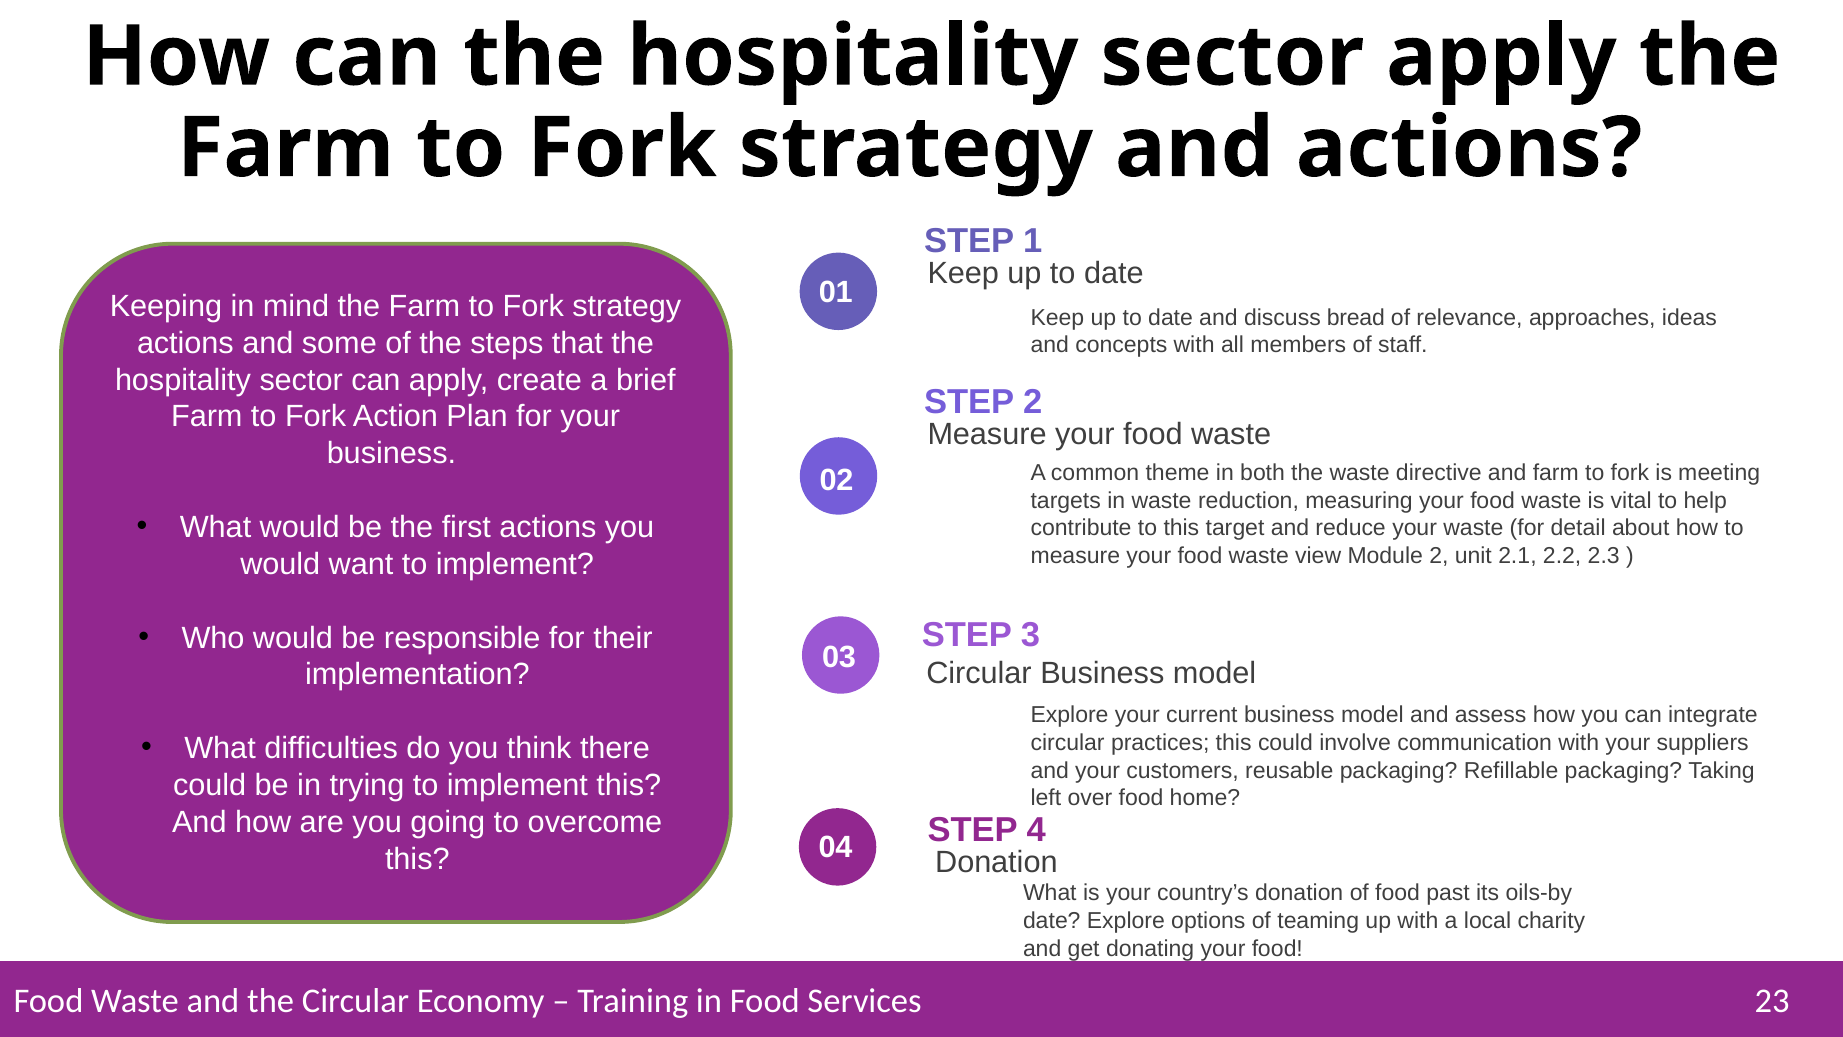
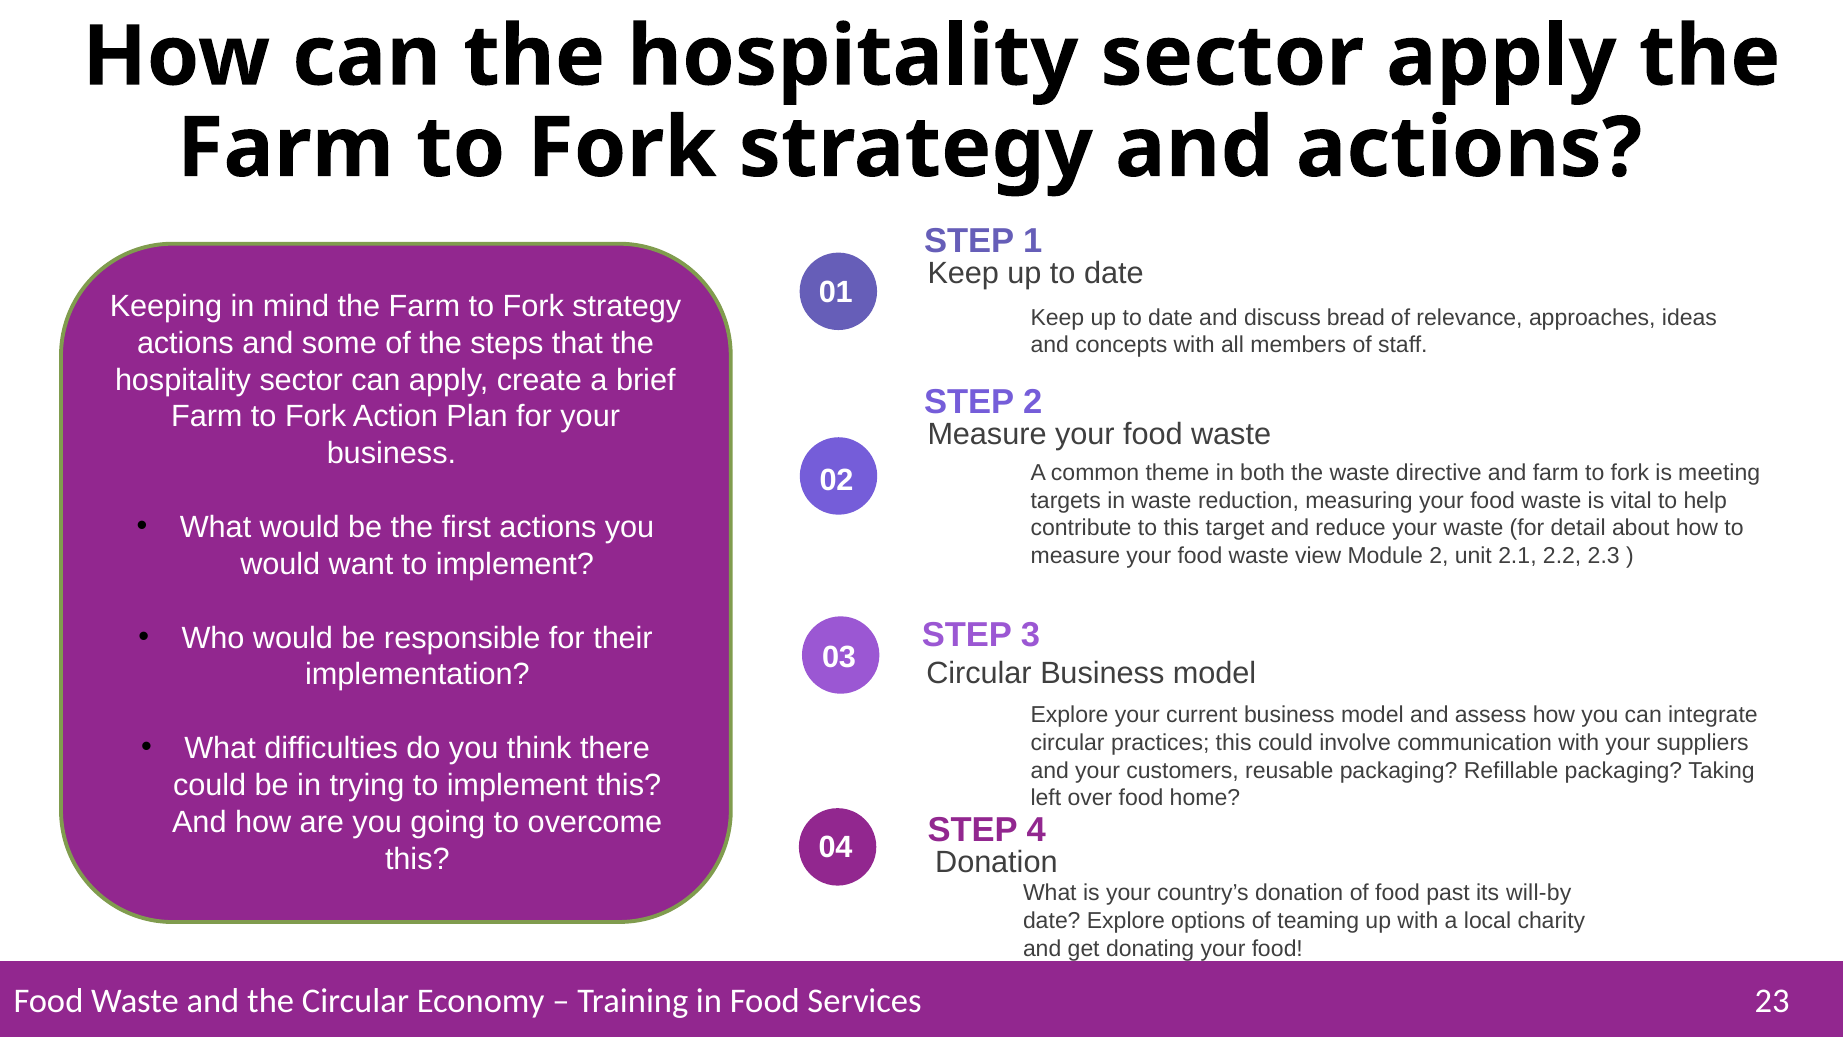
oils-by: oils-by -> will-by
